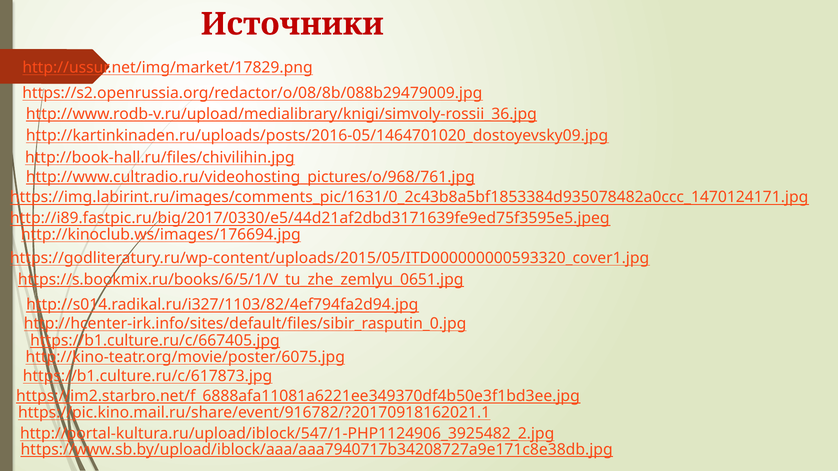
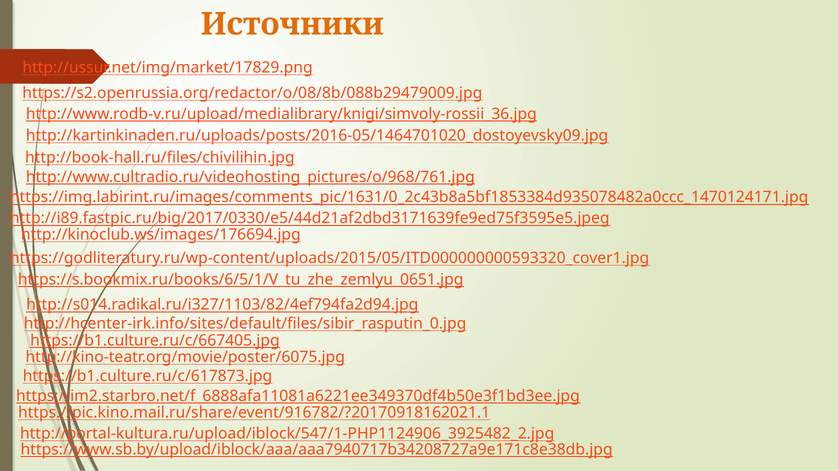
Источники colour: red -> orange
